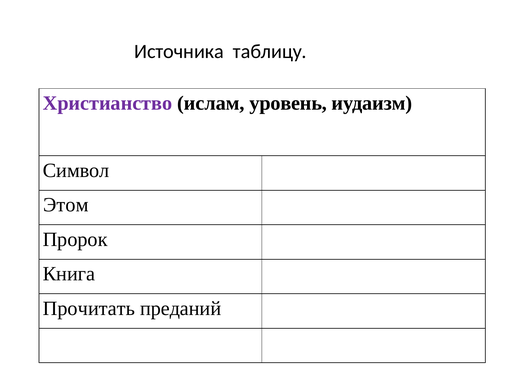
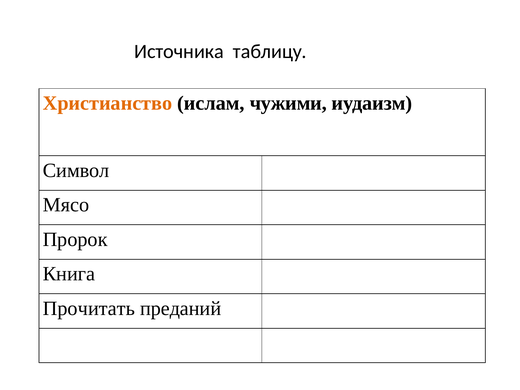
Христианство colour: purple -> orange
уровень: уровень -> чужими
Этом: Этом -> Мясо
